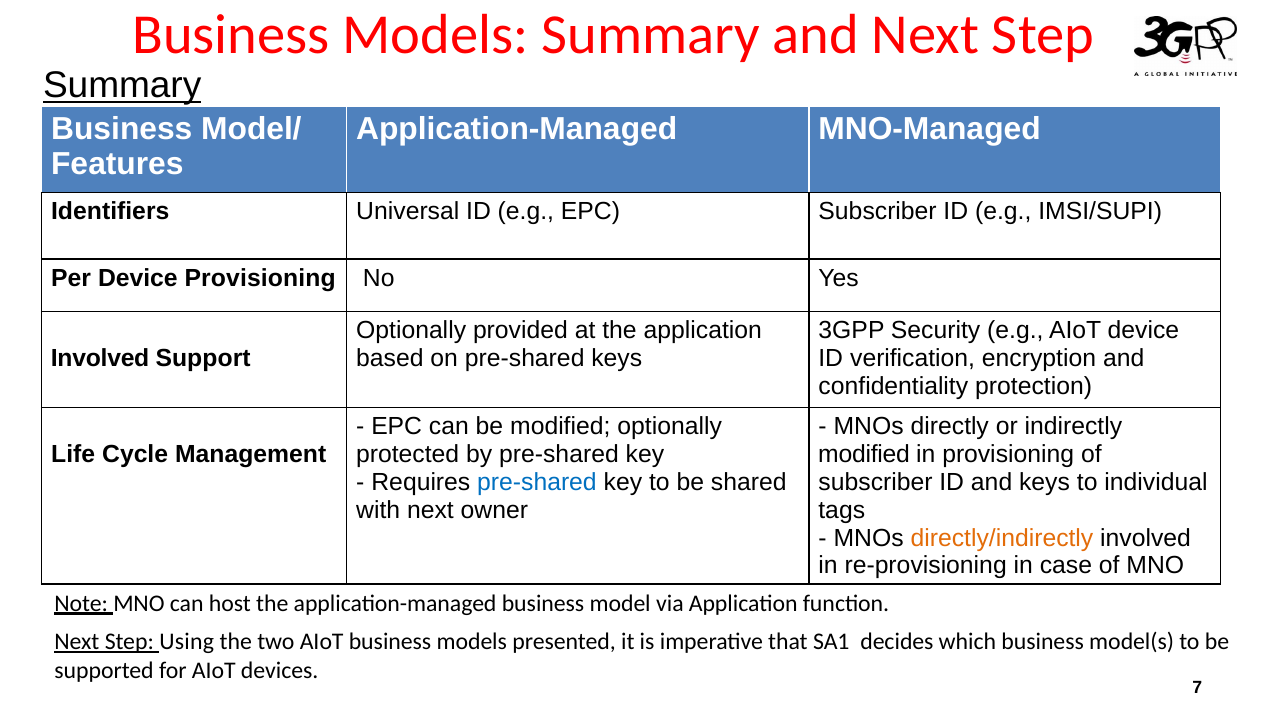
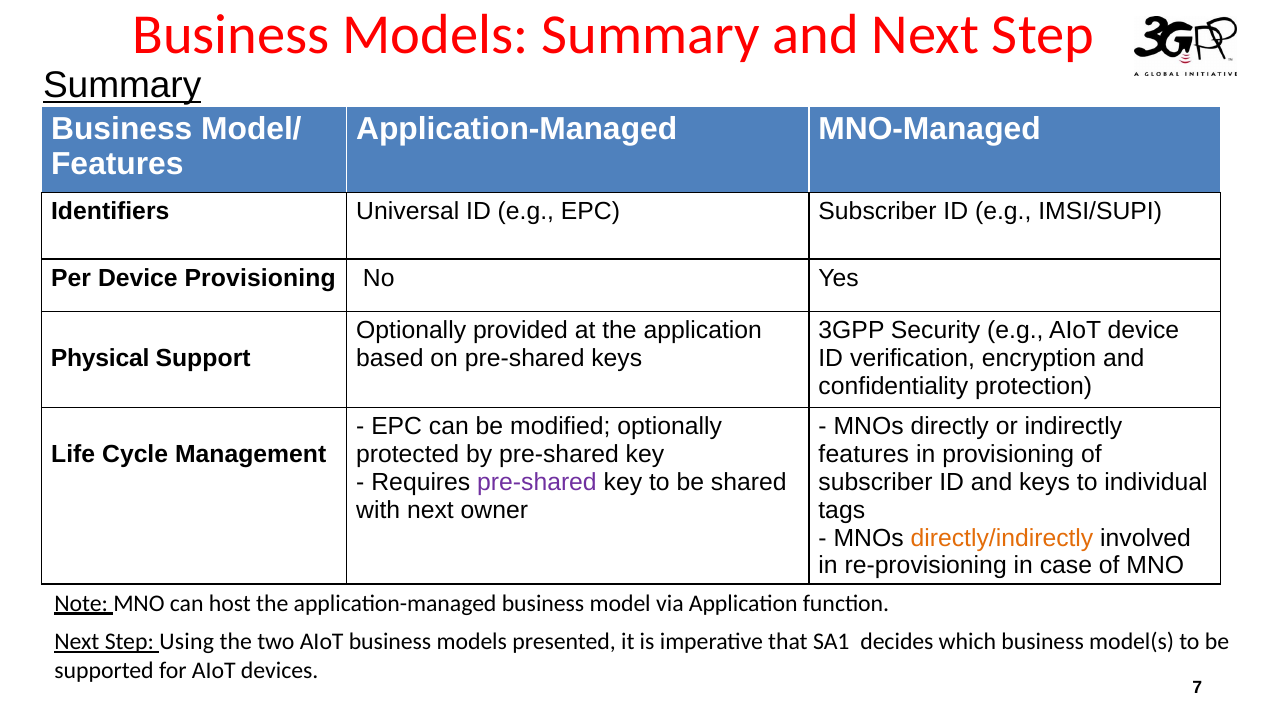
Involved at (100, 358): Involved -> Physical
modified at (864, 455): modified -> features
pre-shared at (537, 482) colour: blue -> purple
